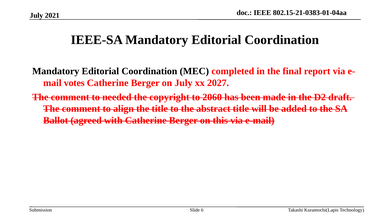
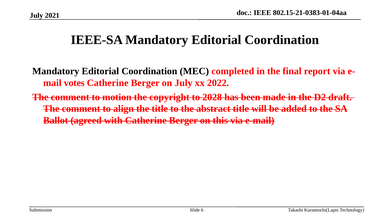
2027: 2027 -> 2022
needed: needed -> motion
2060: 2060 -> 2028
